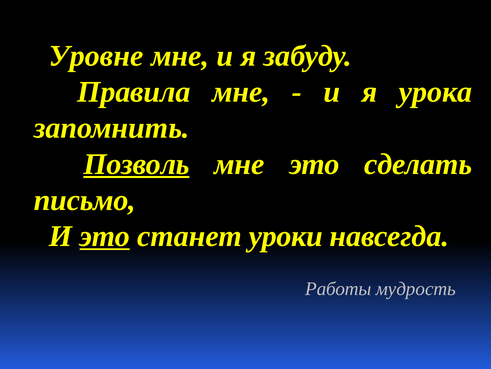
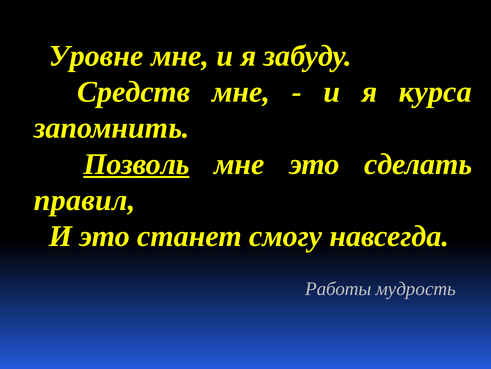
Правила: Правила -> Средств
урока: урока -> курса
письмо: письмо -> правил
это at (105, 236) underline: present -> none
уроки: уроки -> смогу
